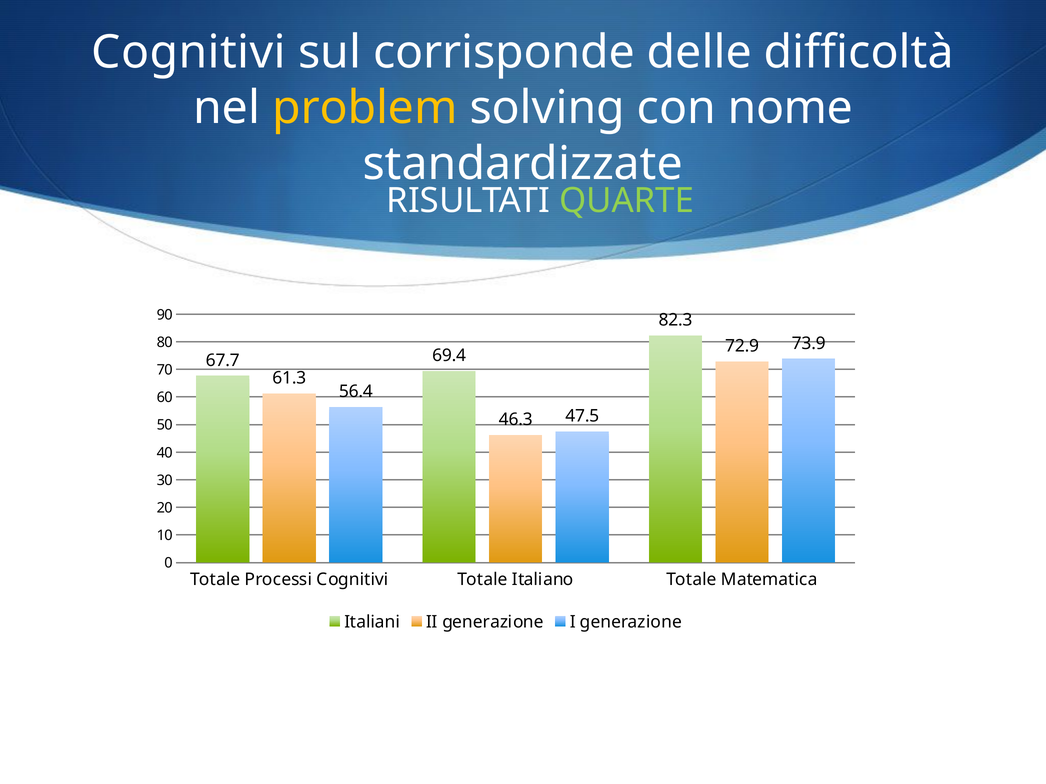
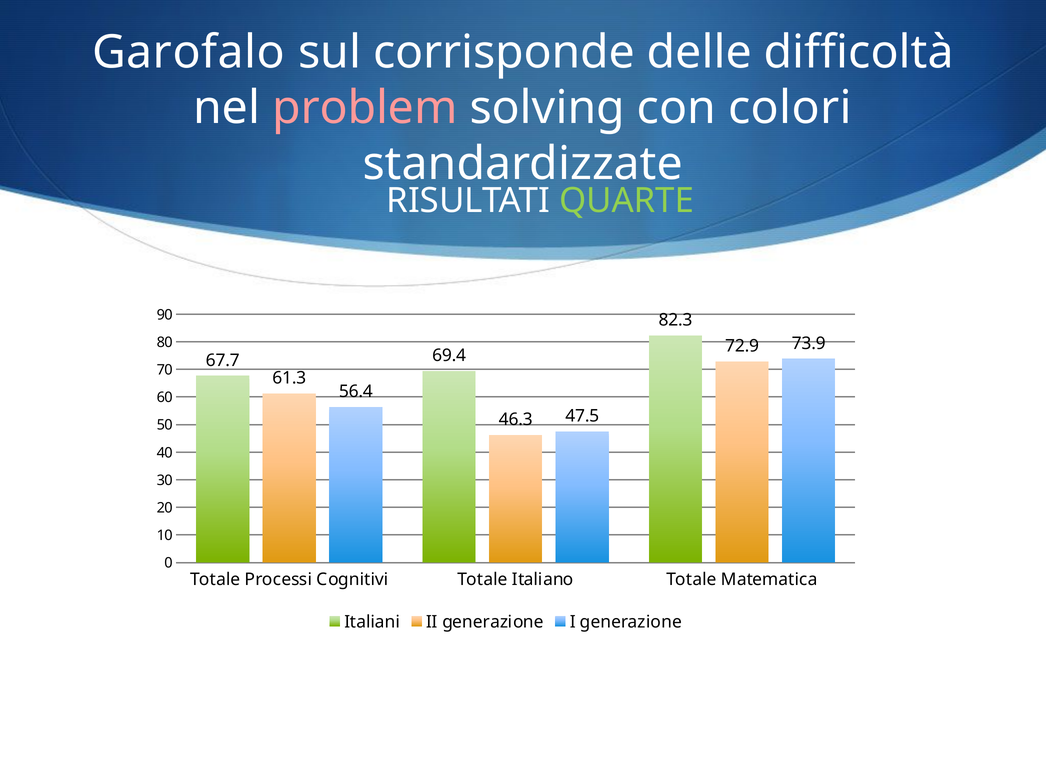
Cognitivi at (188, 52): Cognitivi -> Garofalo
problem colour: yellow -> pink
nome: nome -> colori
